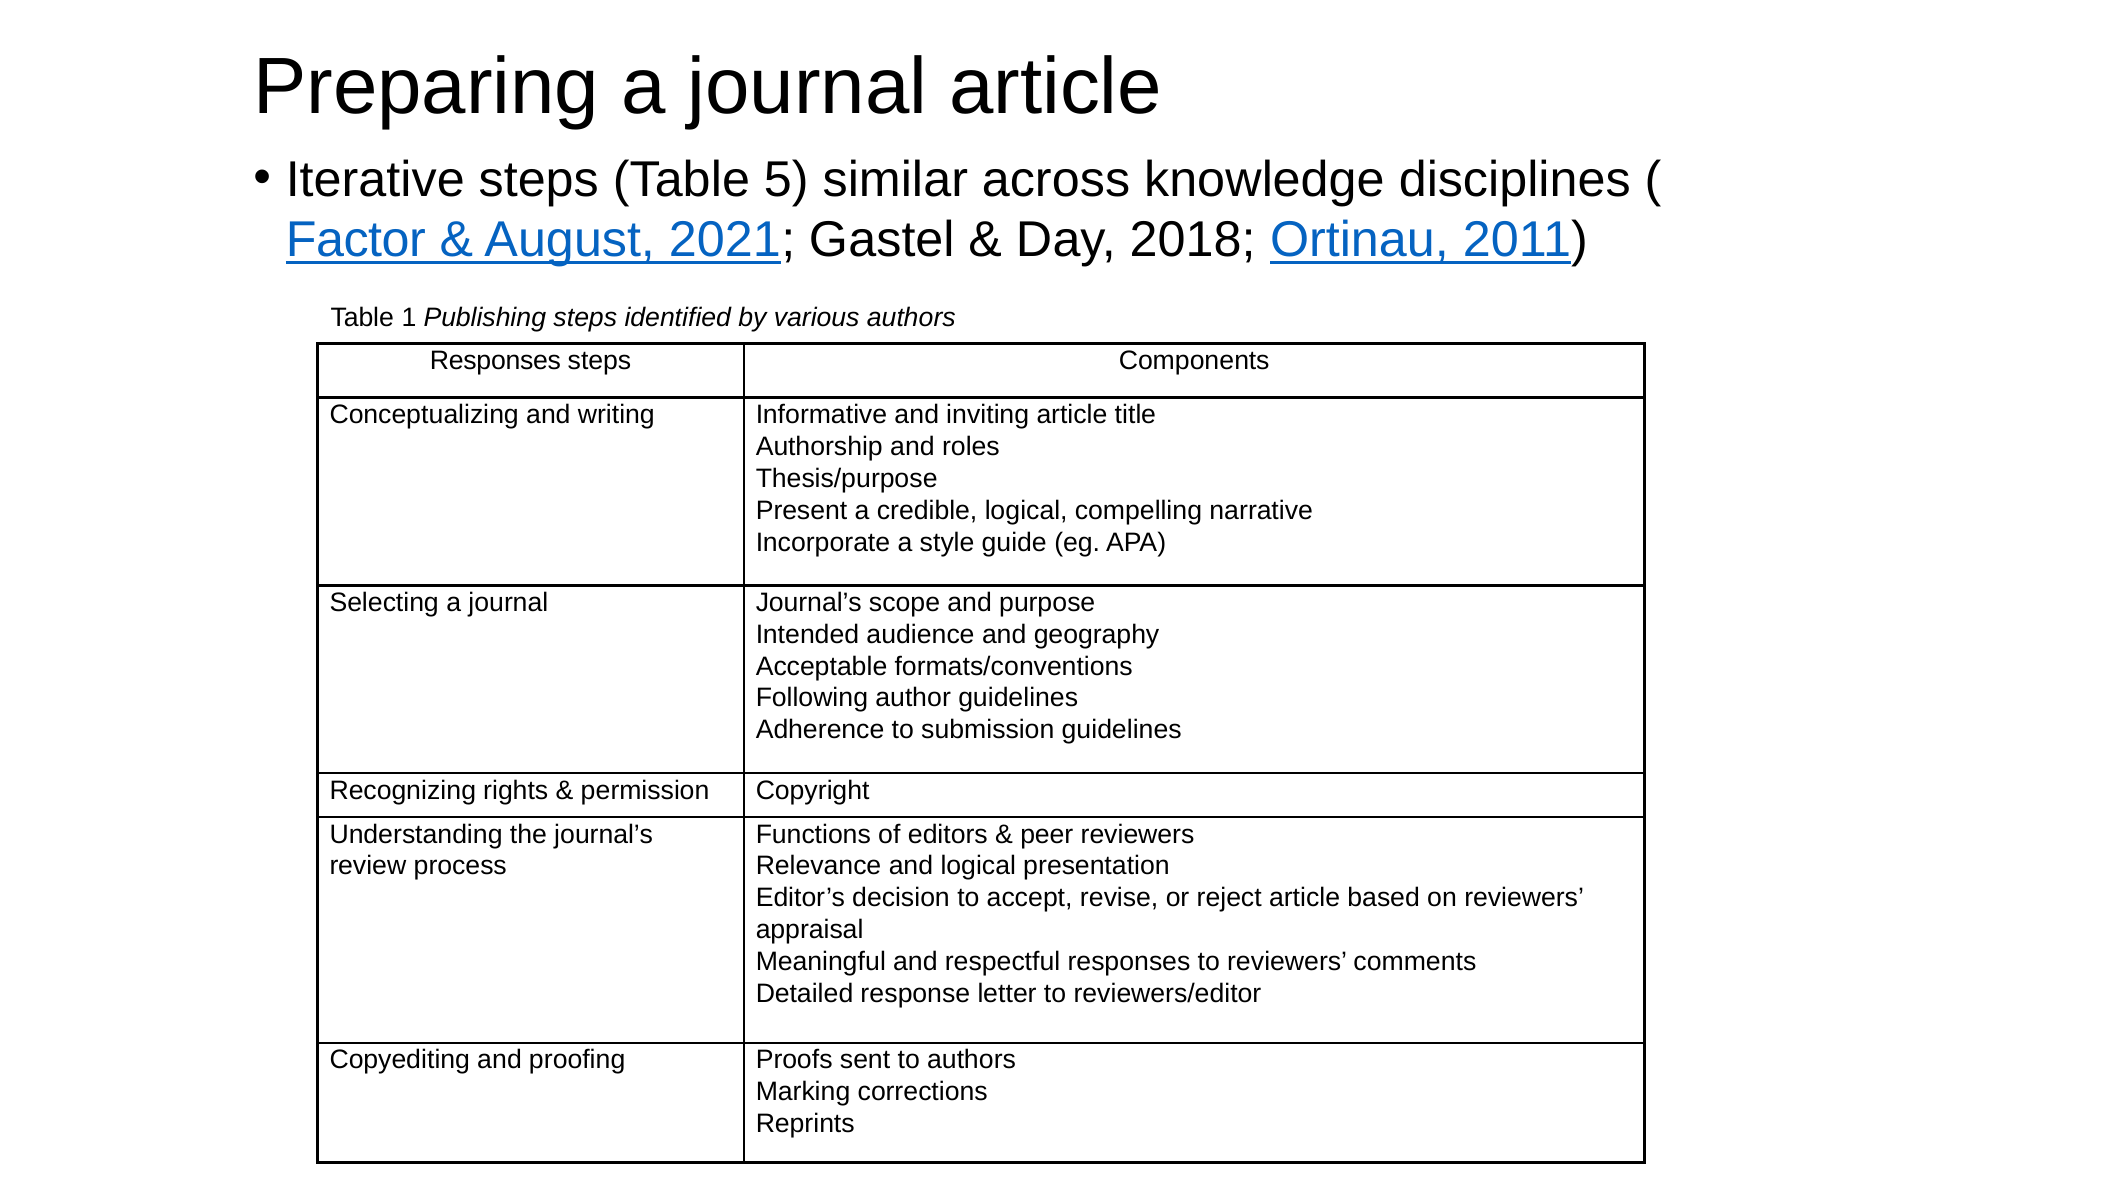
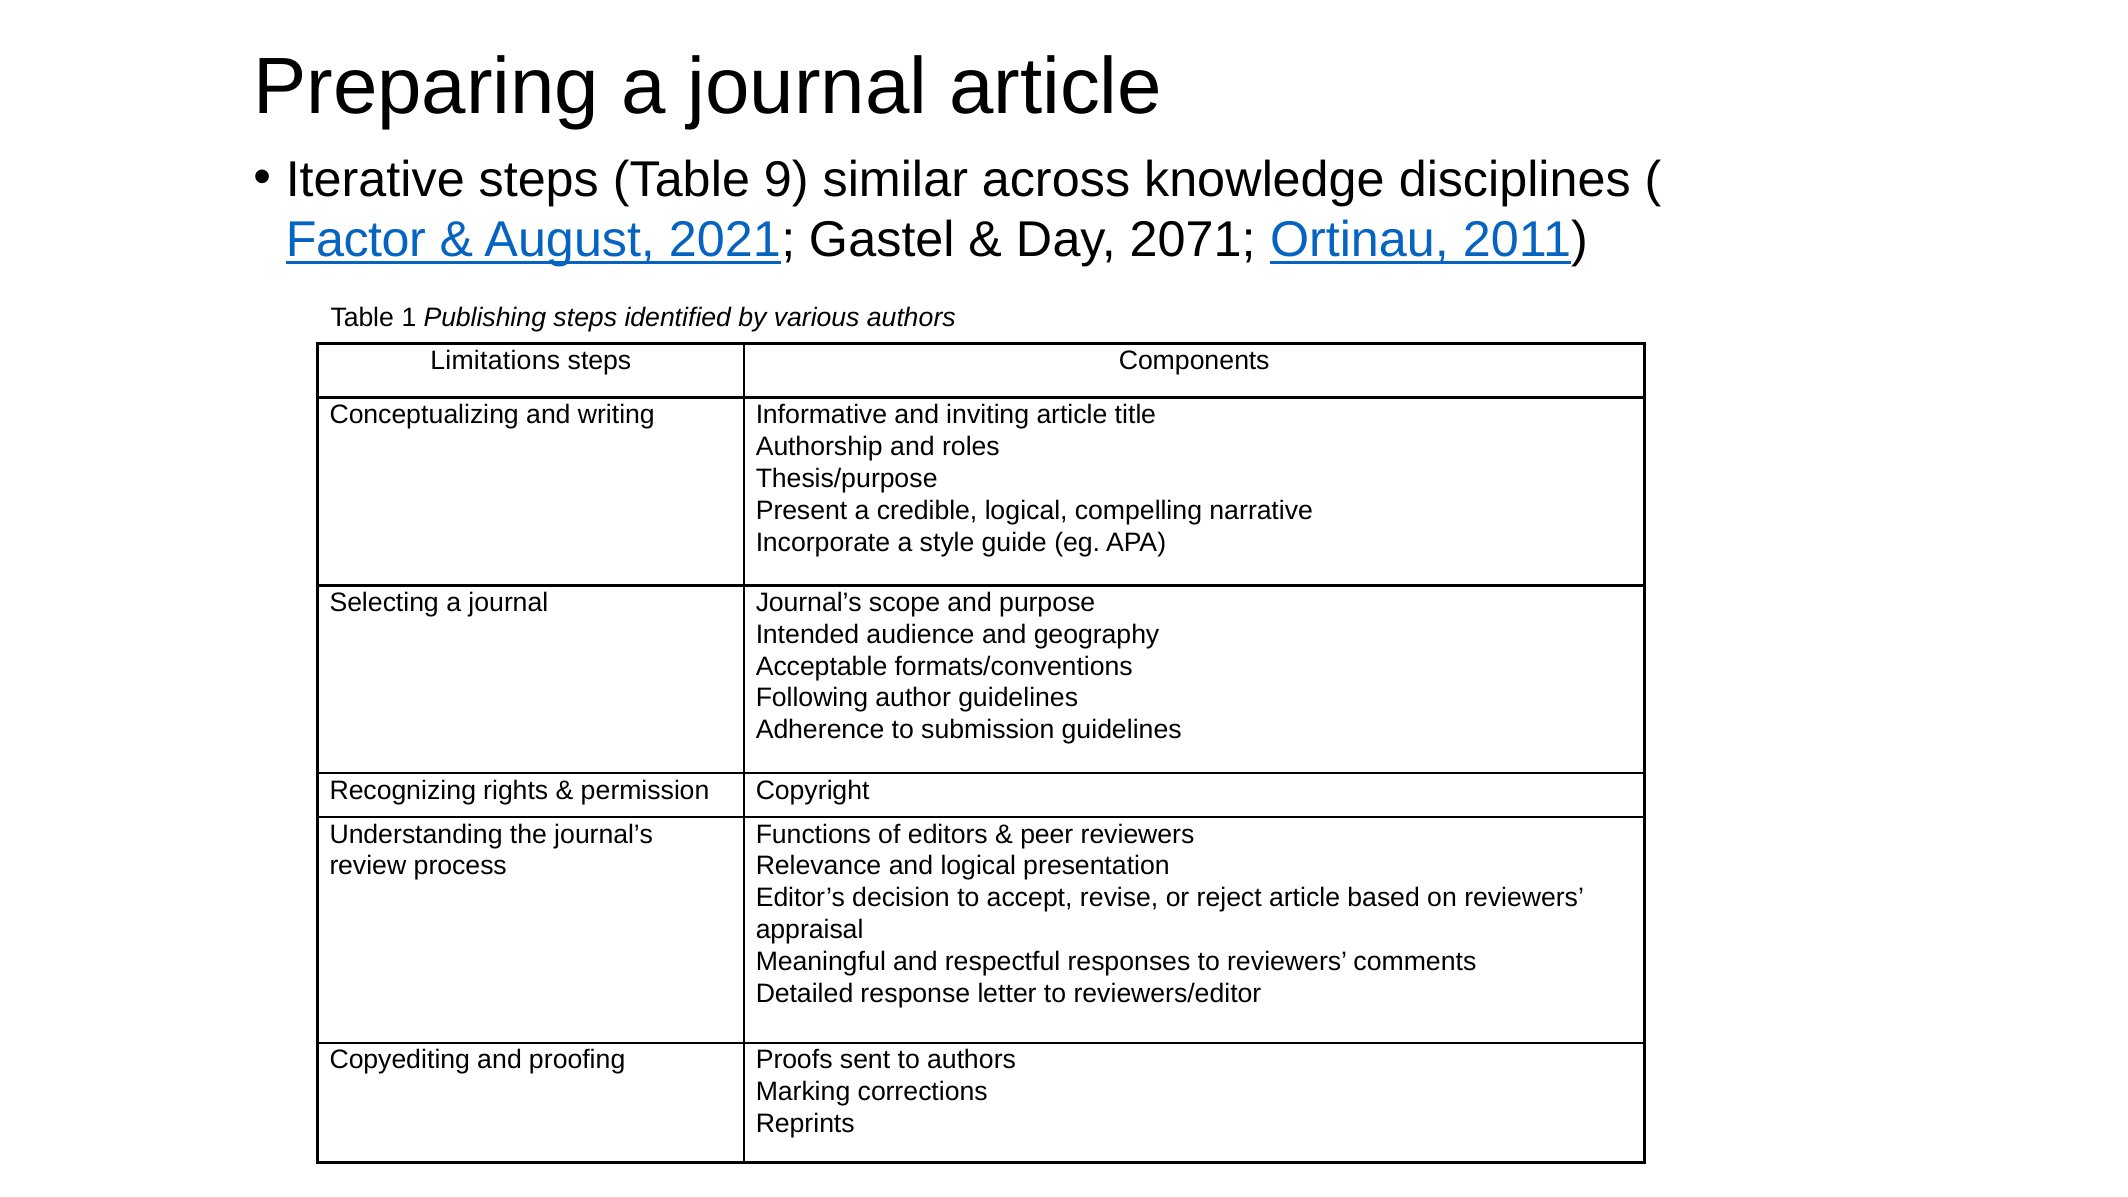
5: 5 -> 9
2018: 2018 -> 2071
Responses at (495, 361): Responses -> Limitations
